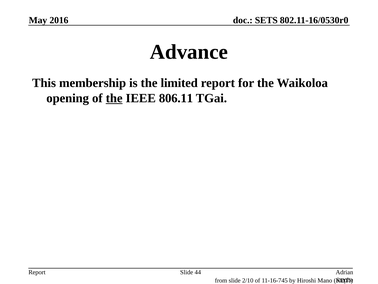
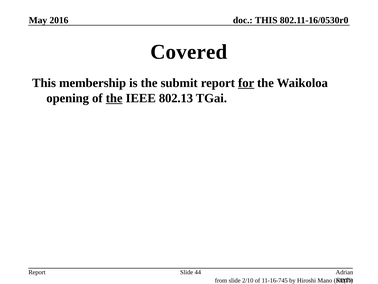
SETS at (266, 20): SETS -> THIS
Advance: Advance -> Covered
limited: limited -> submit
for underline: none -> present
806.11: 806.11 -> 802.13
